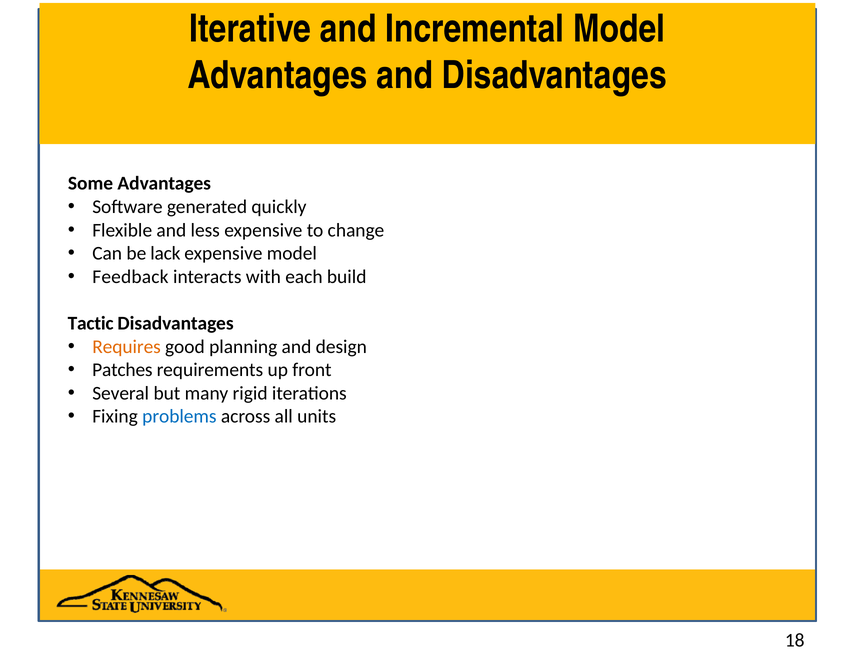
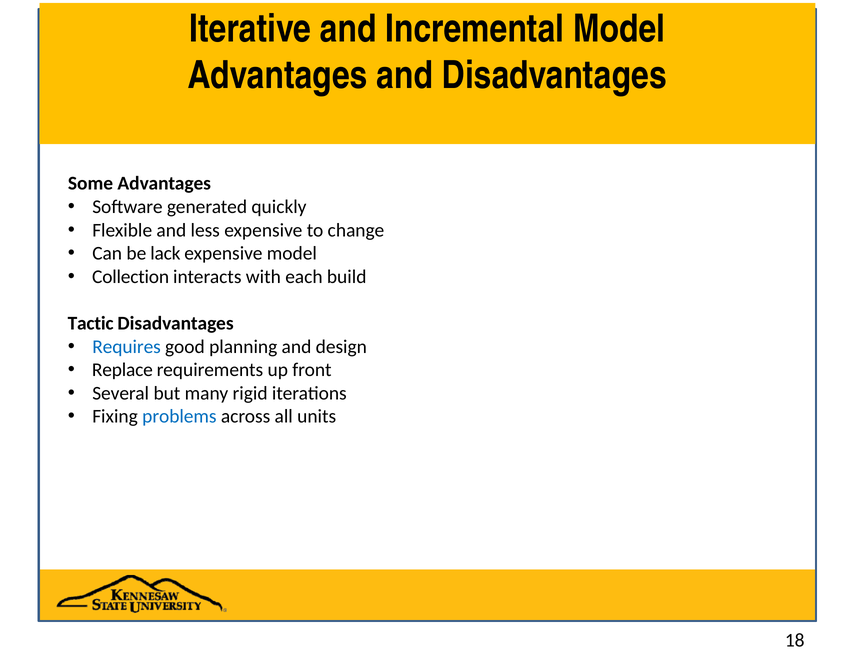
Feedback: Feedback -> Collection
Requires colour: orange -> blue
Patches: Patches -> Replace
